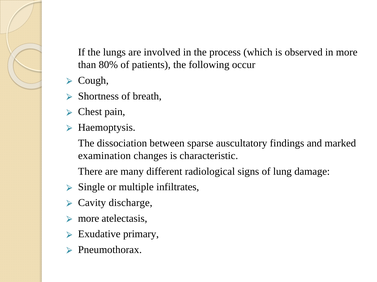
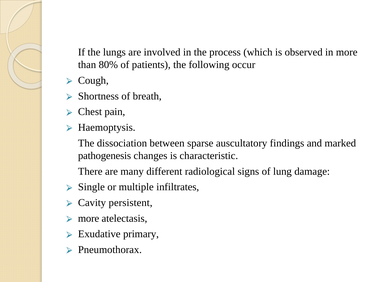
examination: examination -> pathogenesis
discharge: discharge -> persistent
